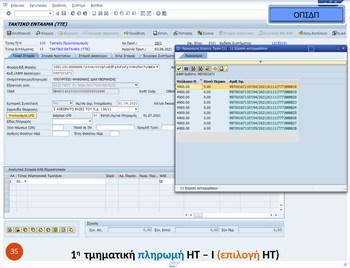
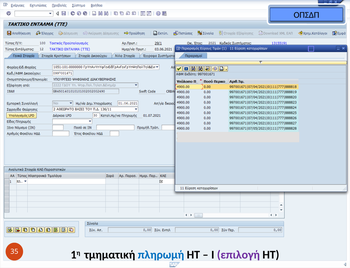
επιλογή colour: orange -> purple
